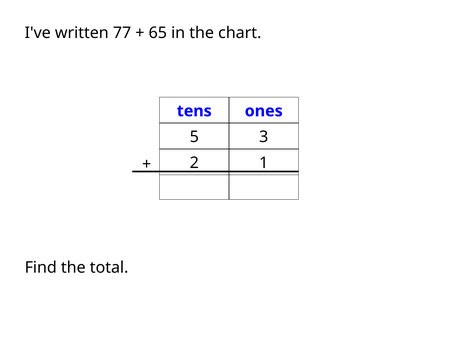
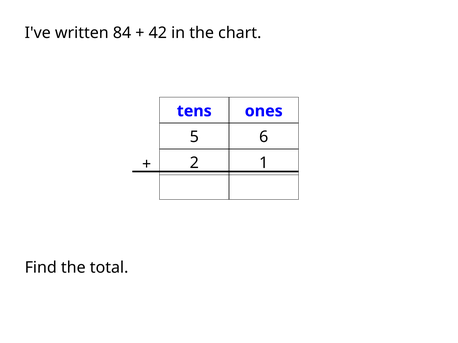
77: 77 -> 84
65: 65 -> 42
3: 3 -> 6
